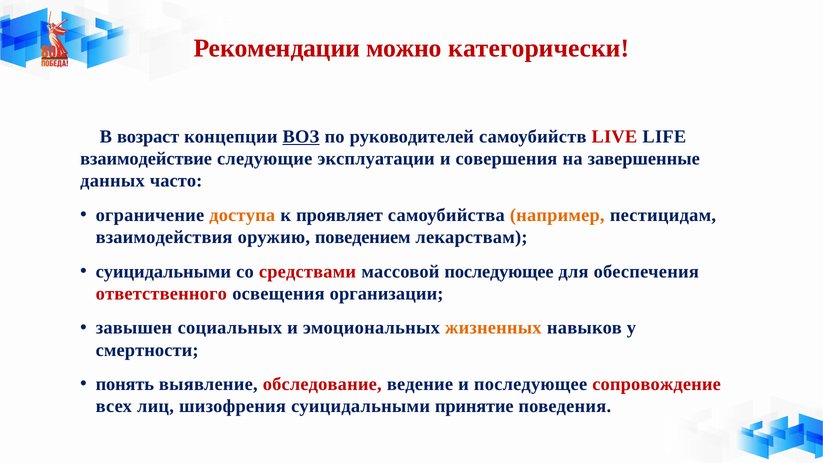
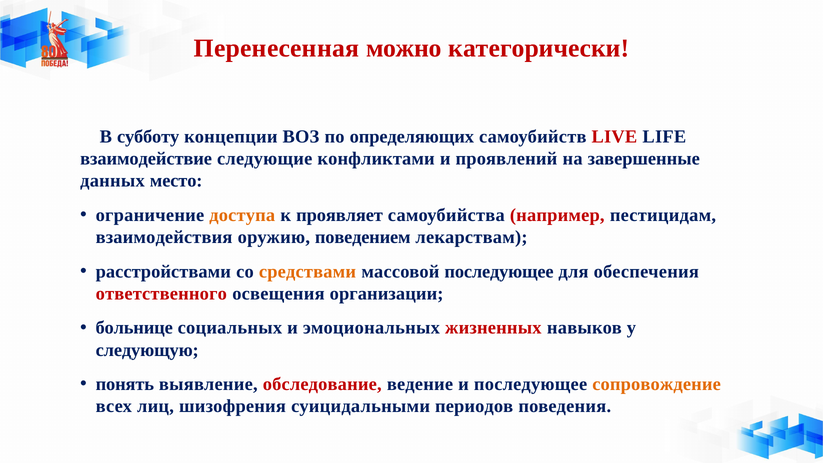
Рекомендации: Рекомендации -> Перенесенная
возраст: возраст -> субботу
ВОЗ underline: present -> none
руководителей: руководителей -> определяющих
эксплуатации: эксплуатации -> конфликтами
совершения: совершения -> проявлений
часто: часто -> место
например colour: orange -> red
суицидальными at (163, 271): суицидальными -> расстройствами
средствами colour: red -> orange
завышен: завышен -> больнице
жизненных colour: orange -> red
смертности: смертности -> следующую
сопровождение colour: red -> orange
принятие: принятие -> периодов
